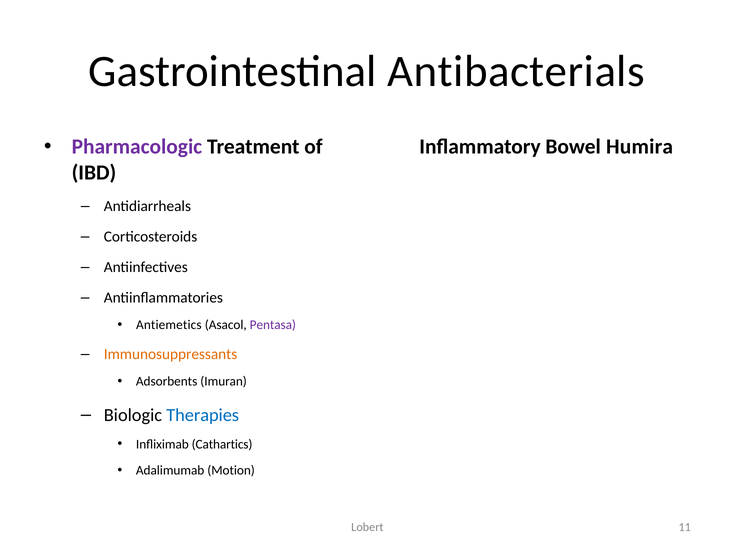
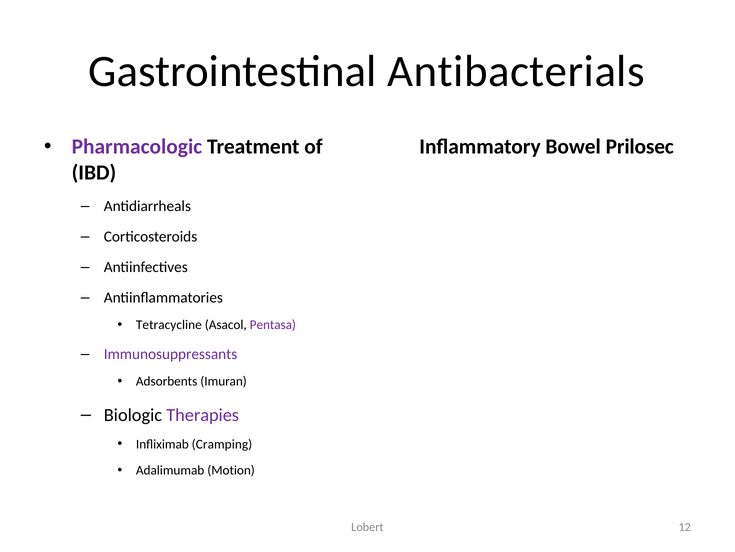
Humira: Humira -> Prilosec
Antiemetics: Antiemetics -> Tetracycline
Immunosuppressants colour: orange -> purple
Therapies colour: blue -> purple
Cathartics: Cathartics -> Cramping
11: 11 -> 12
